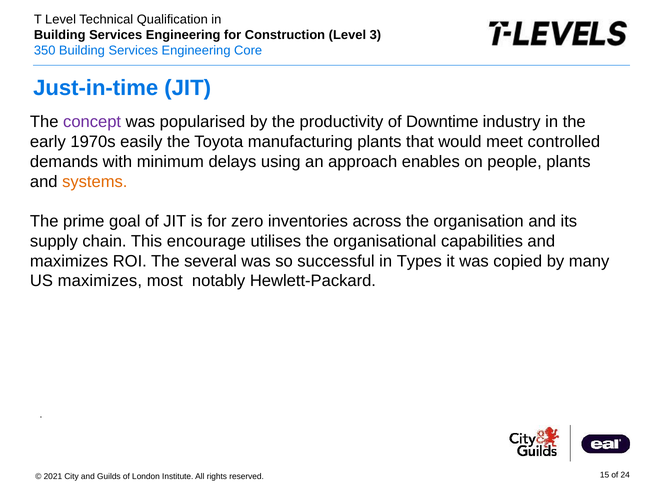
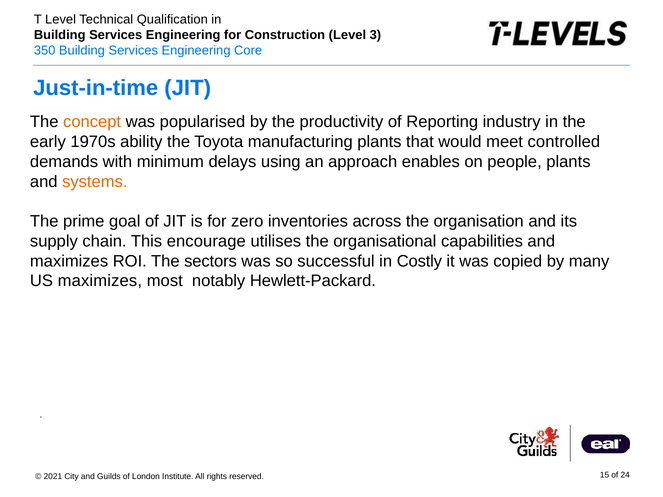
concept colour: purple -> orange
Downtime: Downtime -> Reporting
easily: easily -> ability
several: several -> sectors
Types: Types -> Costly
